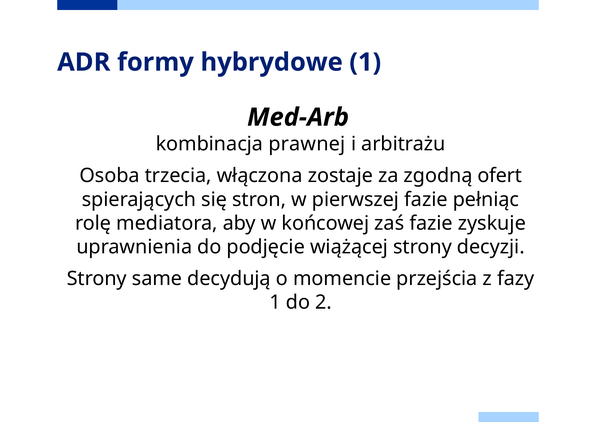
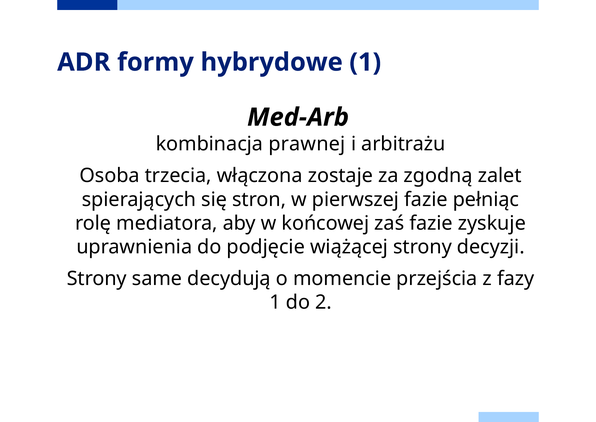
ofert: ofert -> zalet
